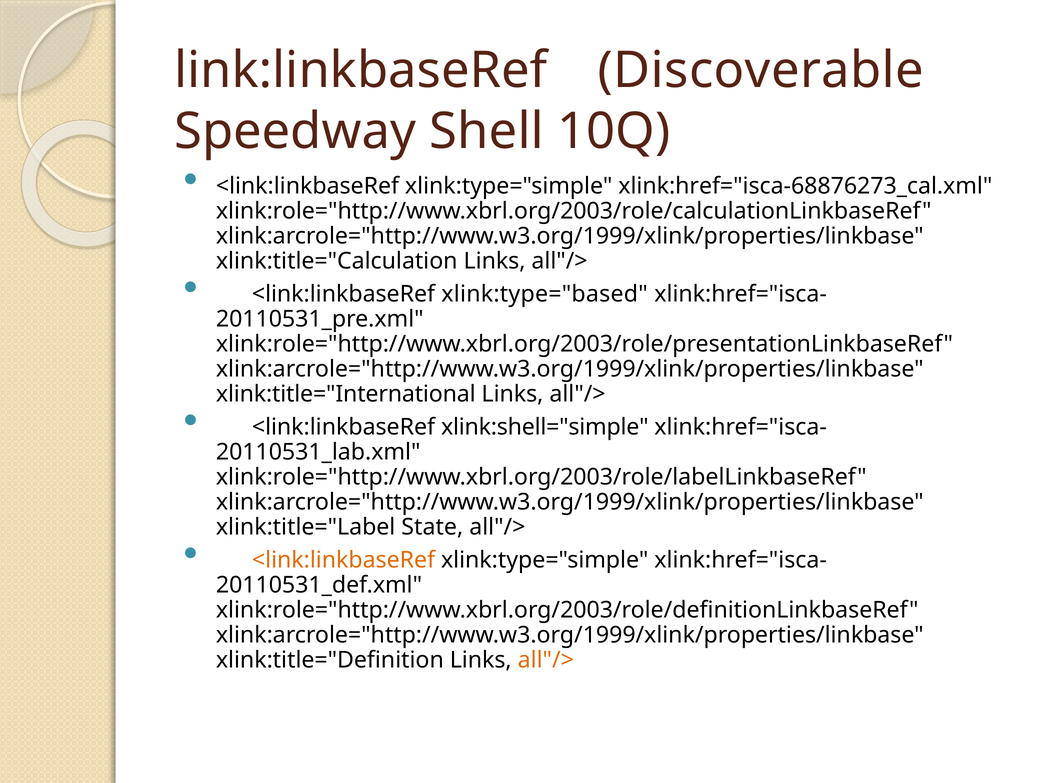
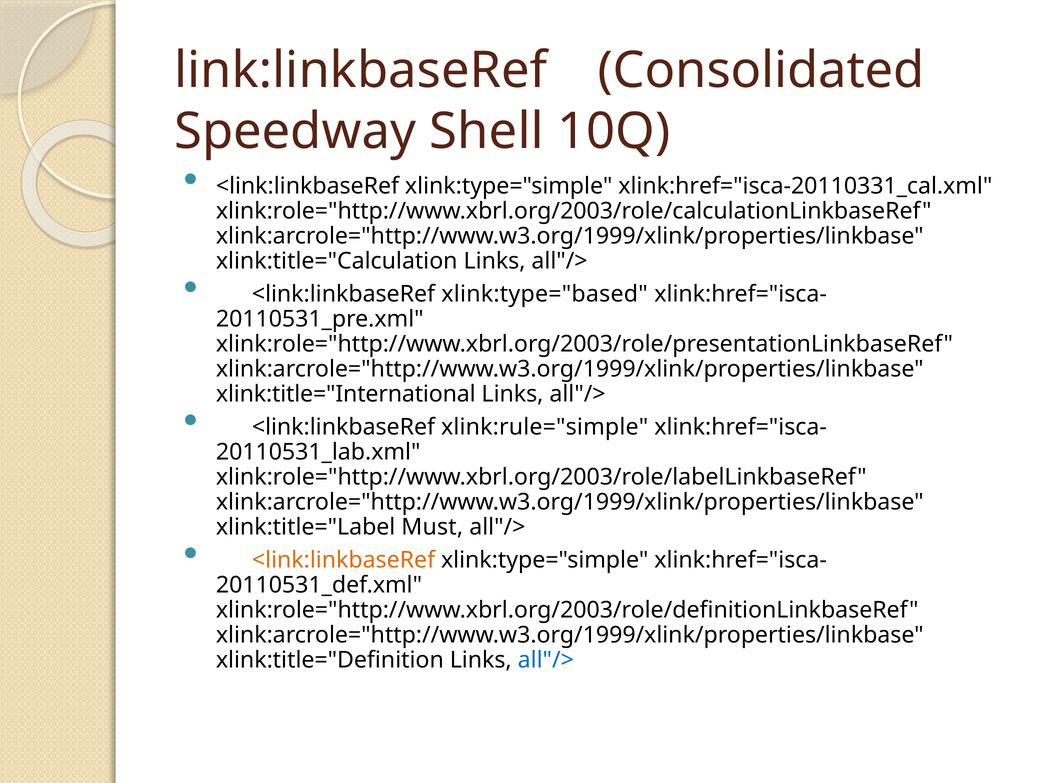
Discoverable: Discoverable -> Consolidated
xlink:href="isca-68876273_cal.xml: xlink:href="isca-68876273_cal.xml -> xlink:href="isca-20110331_cal.xml
xlink:shell="simple: xlink:shell="simple -> xlink:rule="simple
State: State -> Must
all"/> at (546, 660) colour: orange -> blue
